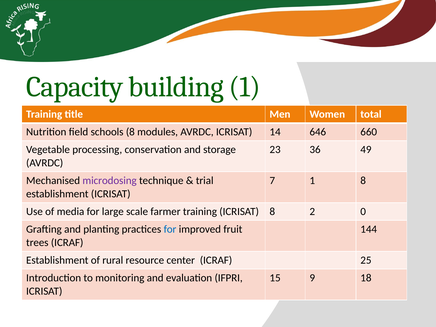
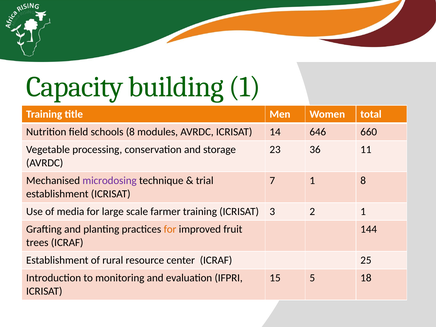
49: 49 -> 11
ICRISAT 8: 8 -> 3
2 0: 0 -> 1
for at (170, 229) colour: blue -> orange
9: 9 -> 5
